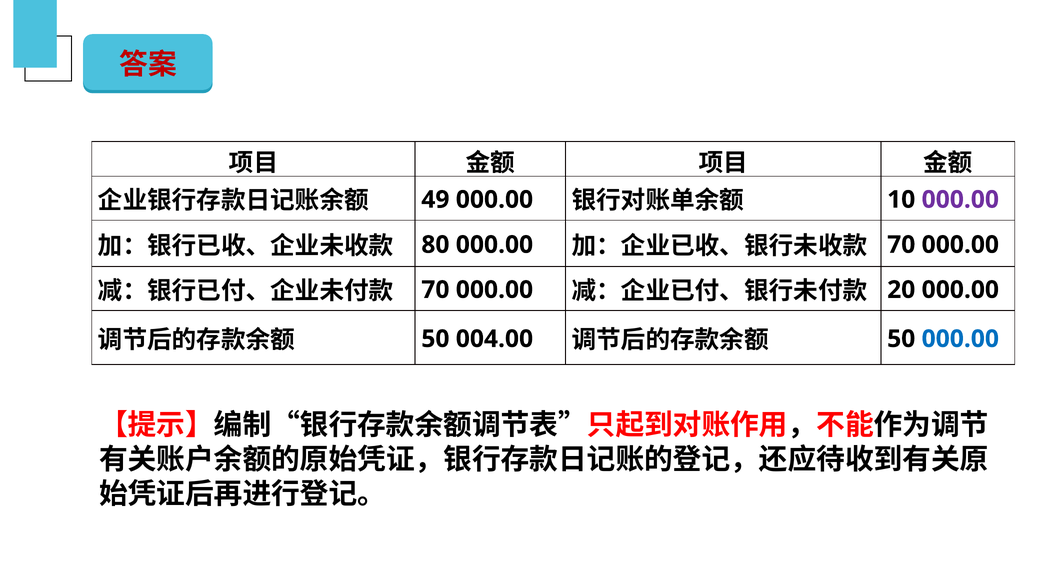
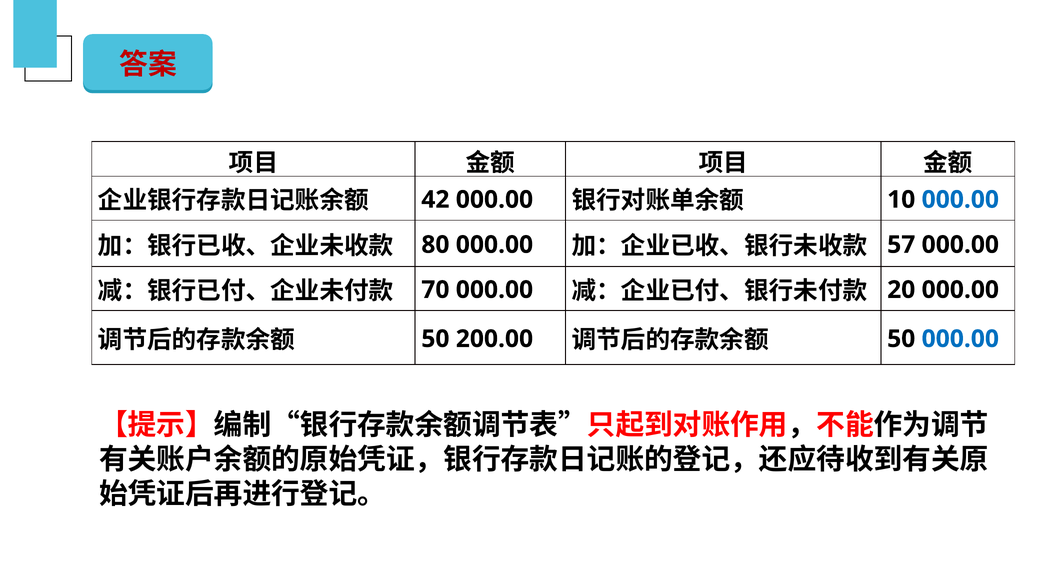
49: 49 -> 42
000.00 at (960, 200) colour: purple -> blue
70 at (901, 245): 70 -> 57
004.00: 004.00 -> 200.00
